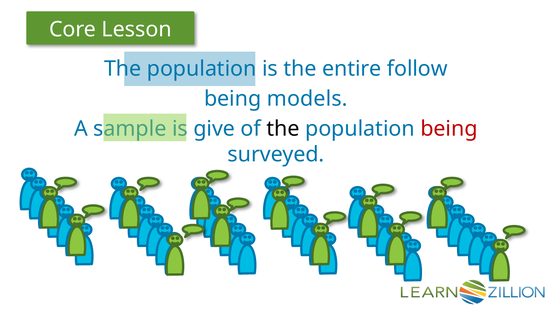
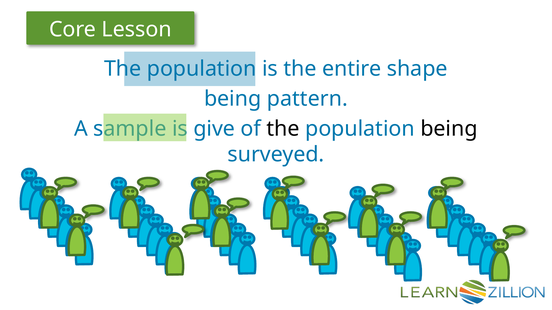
follow: follow -> shape
models: models -> pattern
being at (449, 129) colour: red -> black
